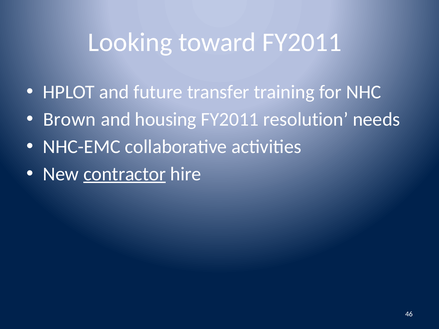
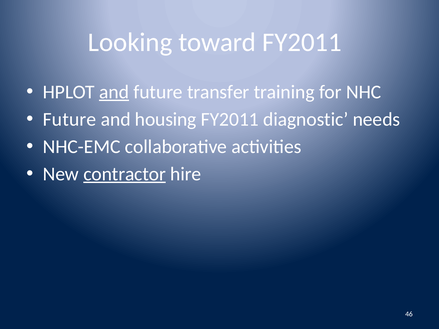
and at (114, 92) underline: none -> present
Brown at (69, 119): Brown -> Future
resolution: resolution -> diagnostic
